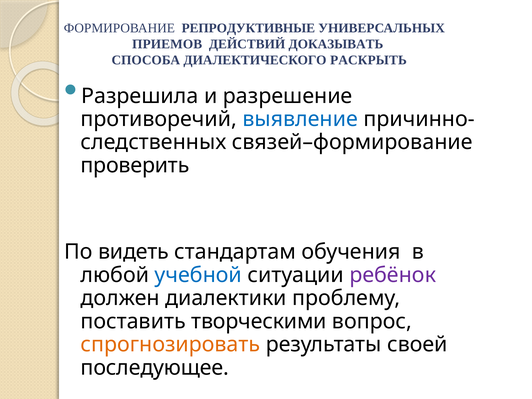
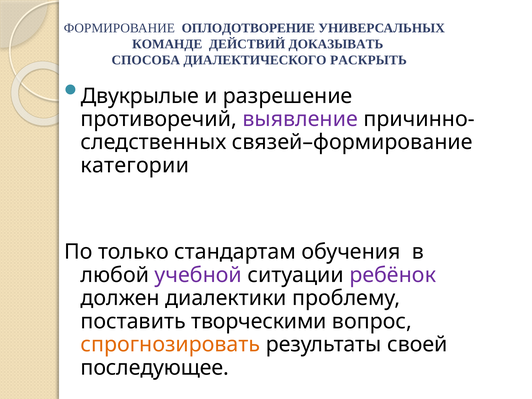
РЕПРОДУКТИВНЫЕ: РЕПРОДУКТИВНЫЕ -> ОПЛОДОТВОРЕНИЕ
ПРИЕМОВ: ПРИЕМОВ -> КОМАНДЕ
Разрешила: Разрешила -> Двукрылые
выявление colour: blue -> purple
проверить: проверить -> категории
видеть: видеть -> только
учебной colour: blue -> purple
